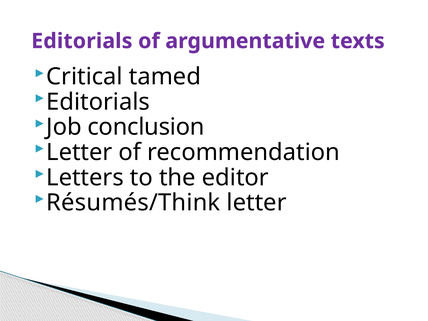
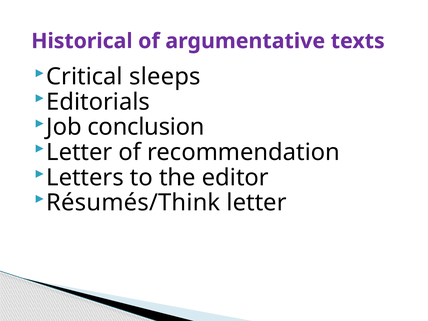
Editorials at (82, 41): Editorials -> Historical
tamed: tamed -> sleeps
